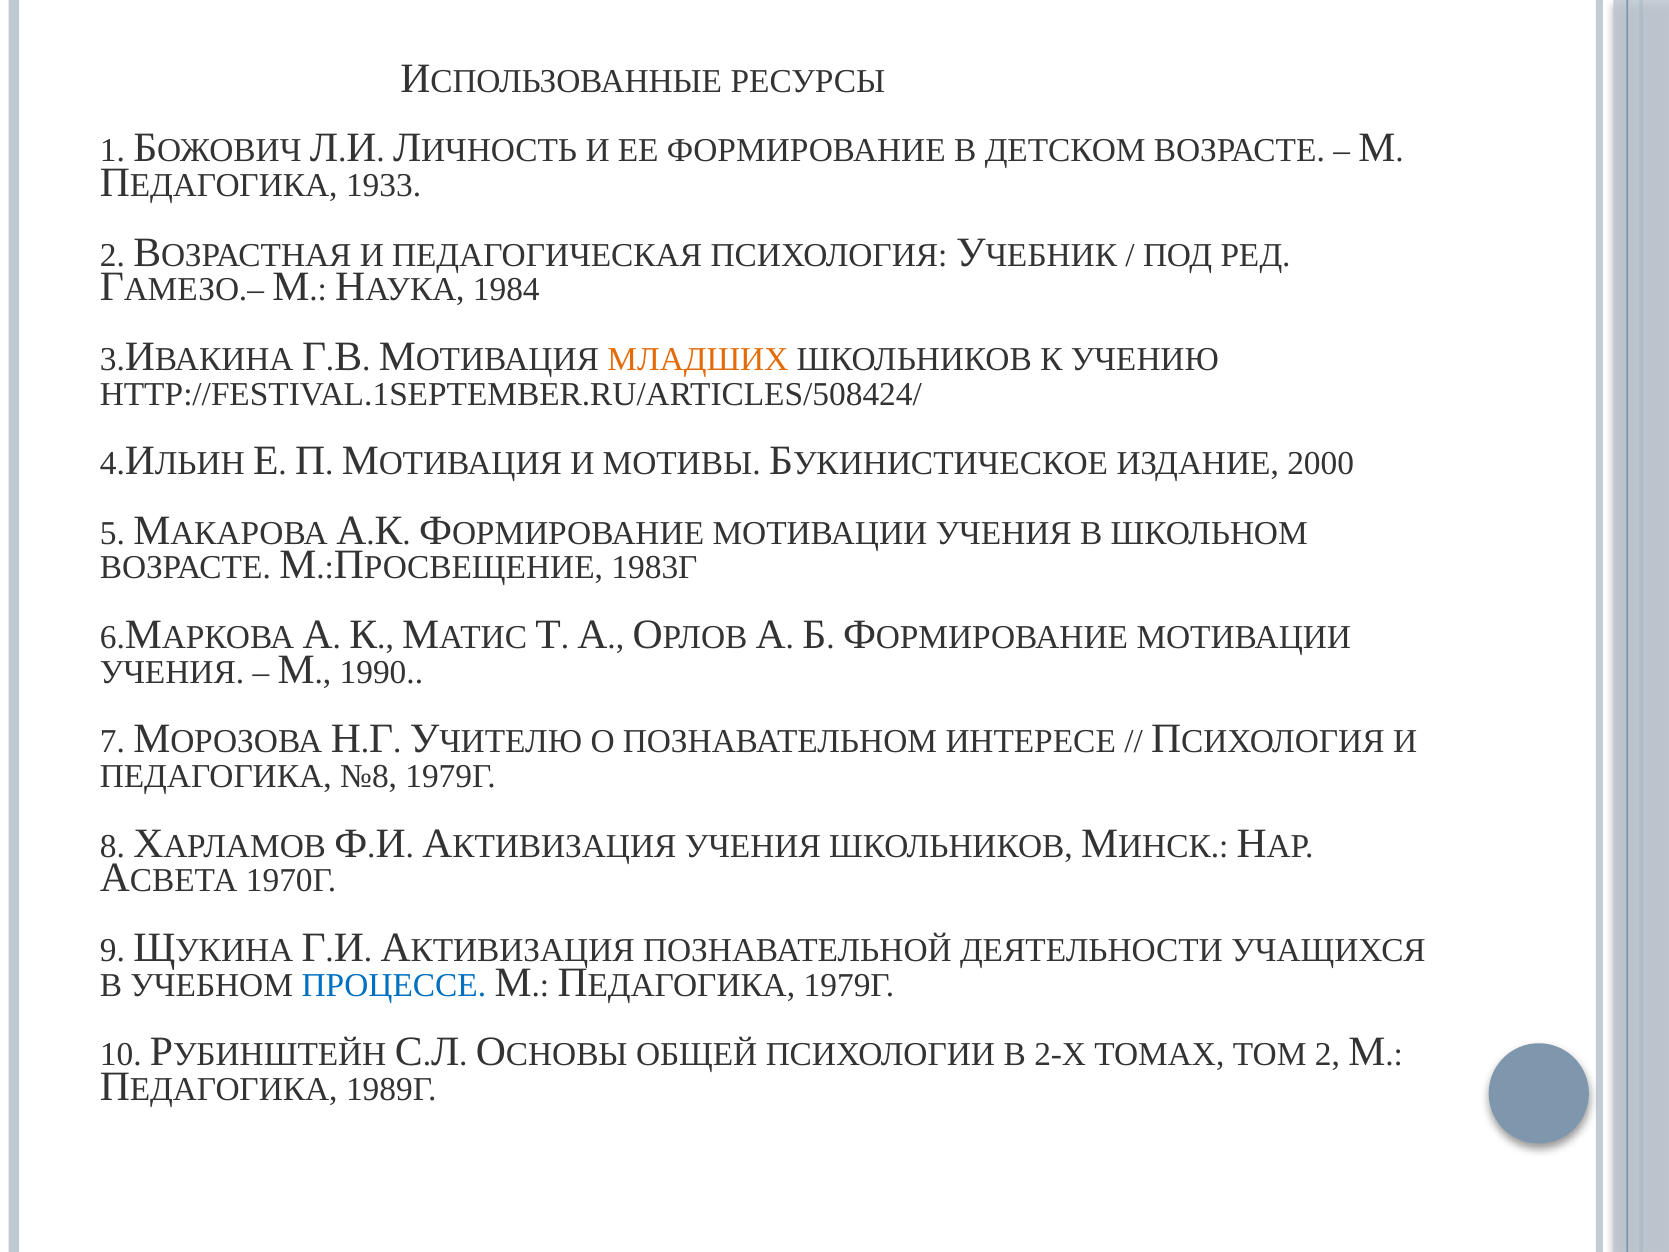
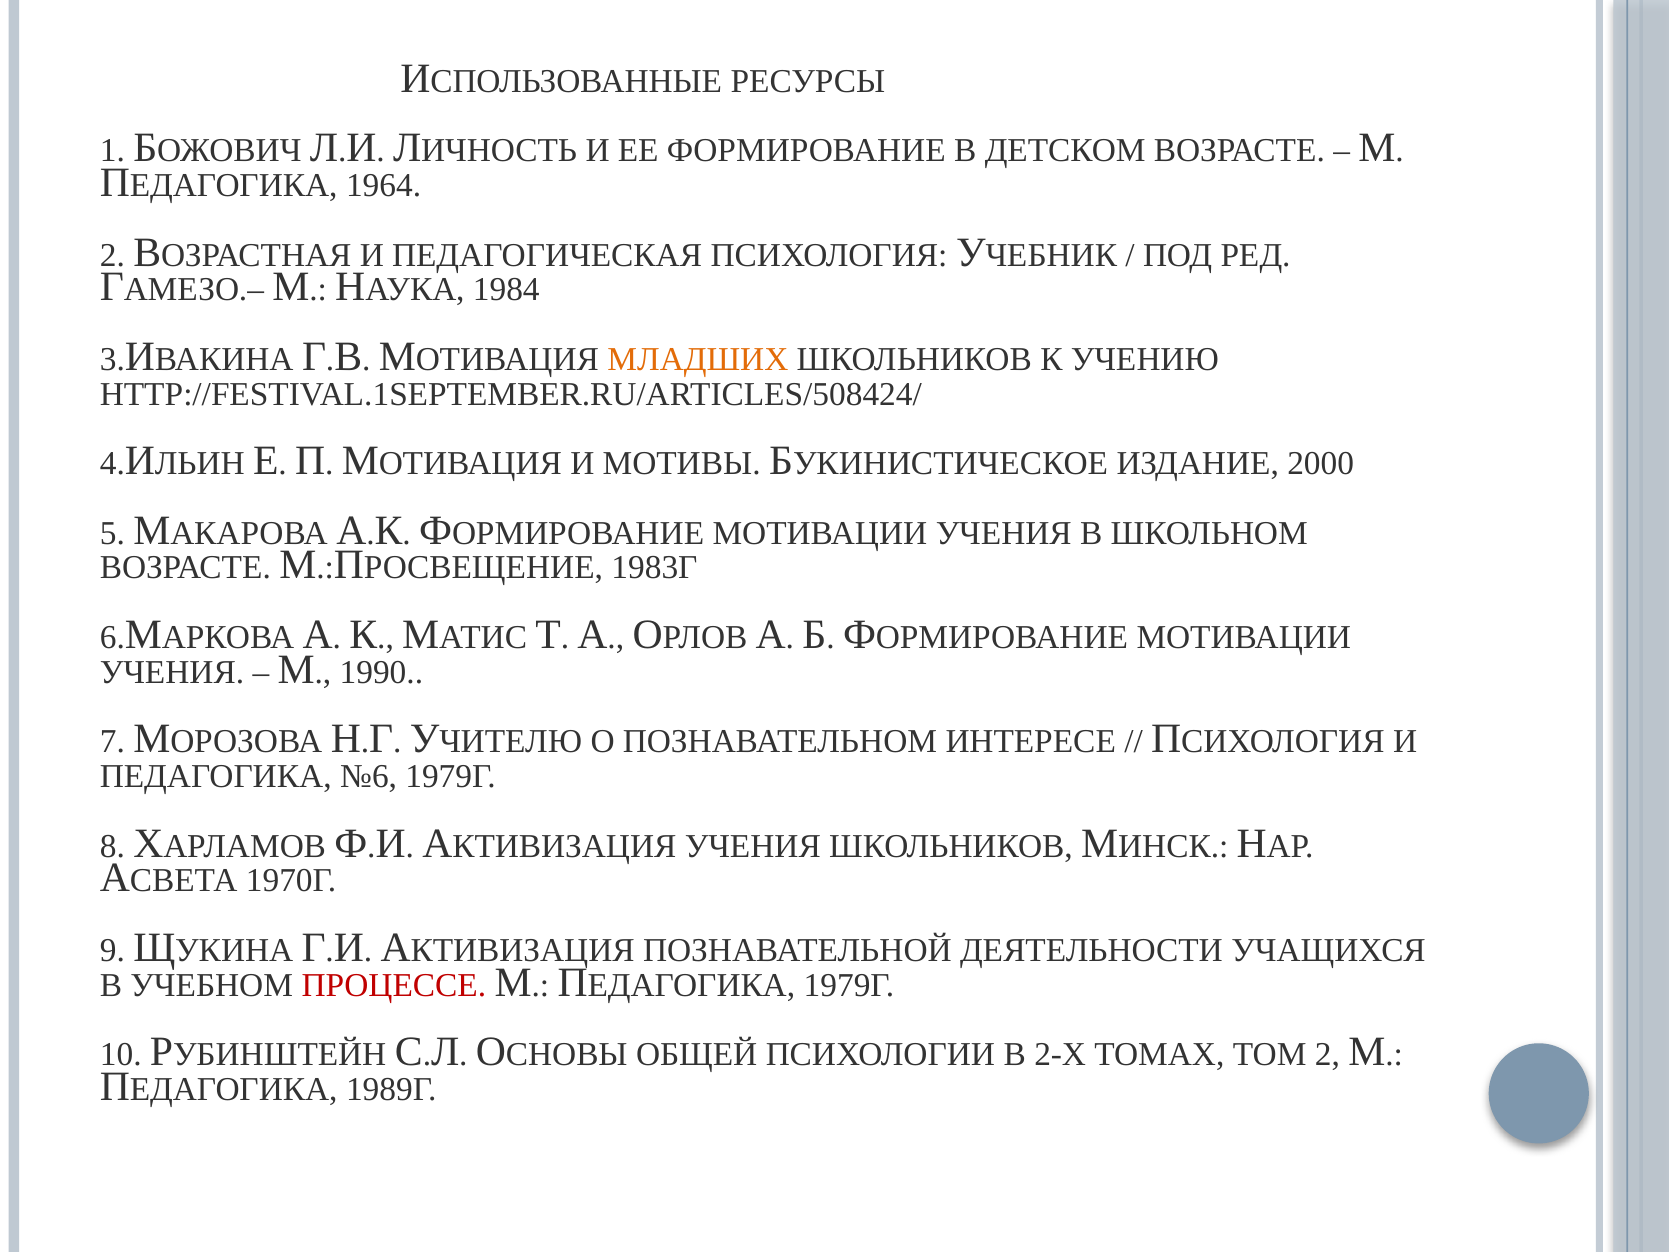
1933: 1933 -> 1964
№8: №8 -> №6
ПРОЦЕССЕ colour: blue -> red
